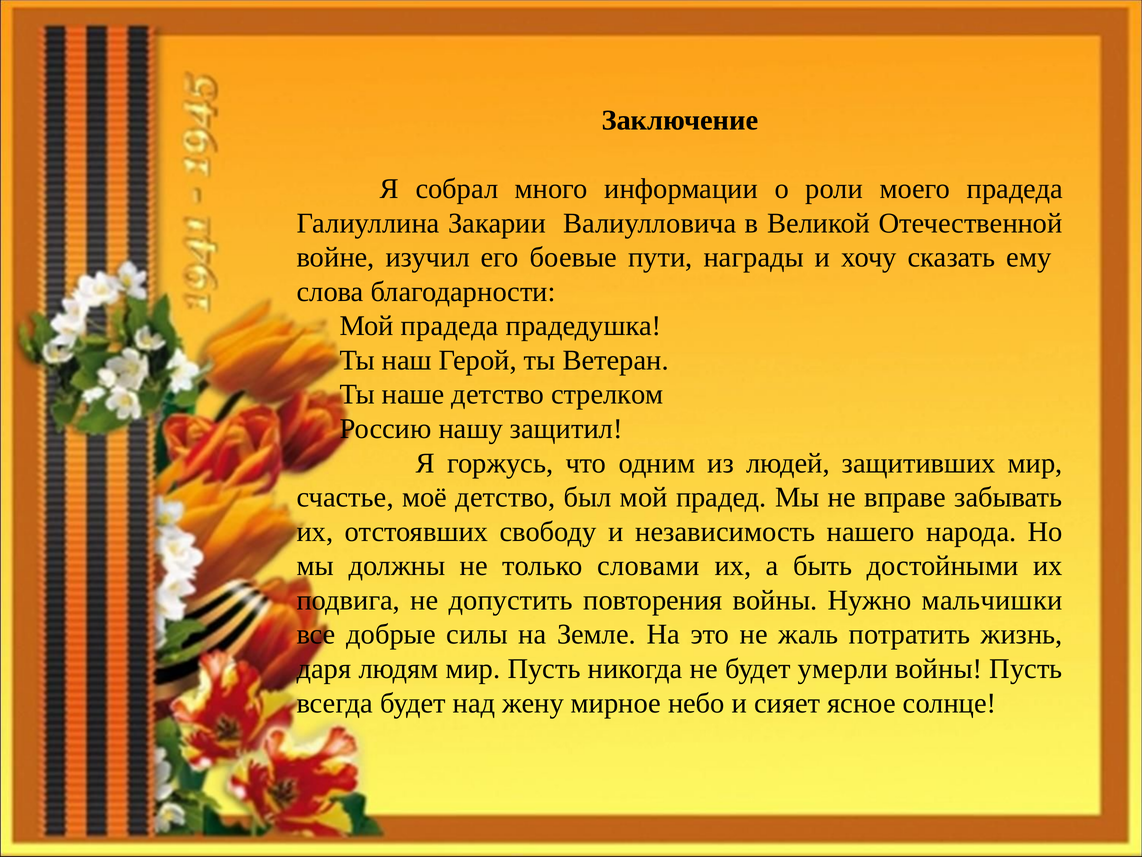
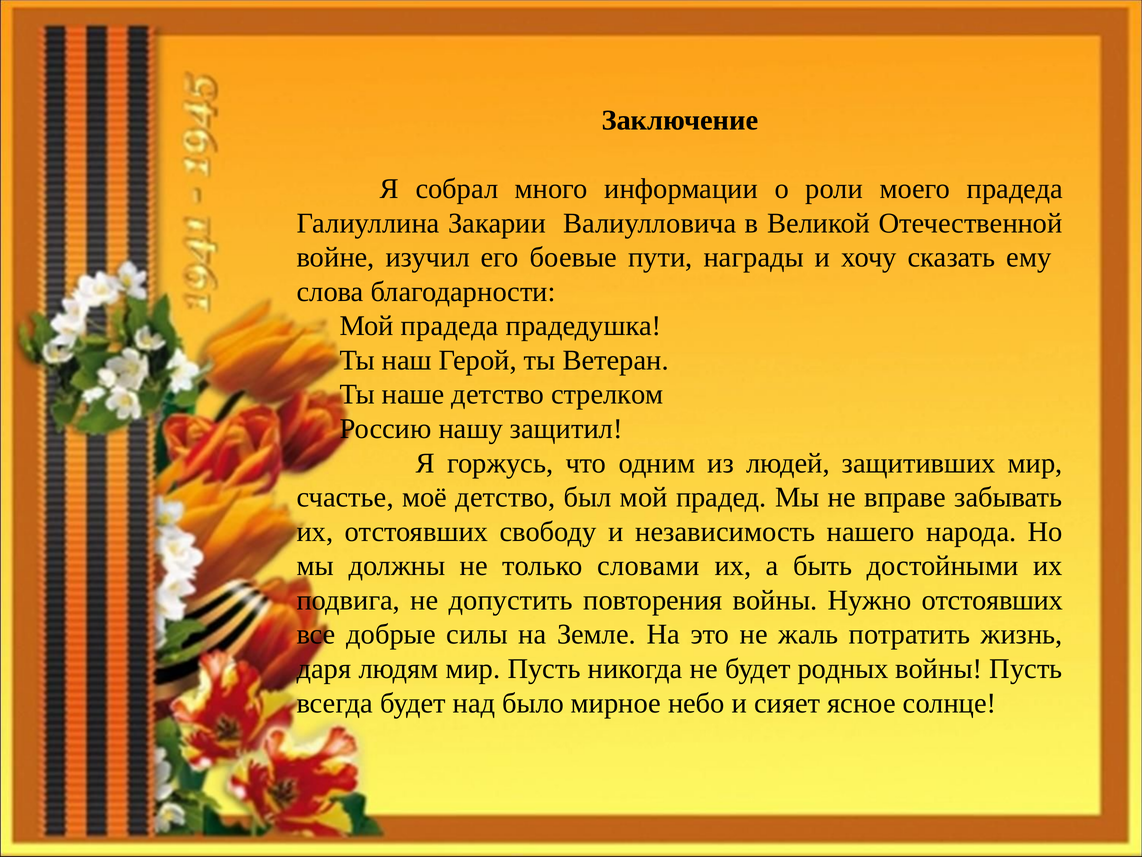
Нужно мальчишки: мальчишки -> отстоявших
умерли: умерли -> родных
жену: жену -> было
